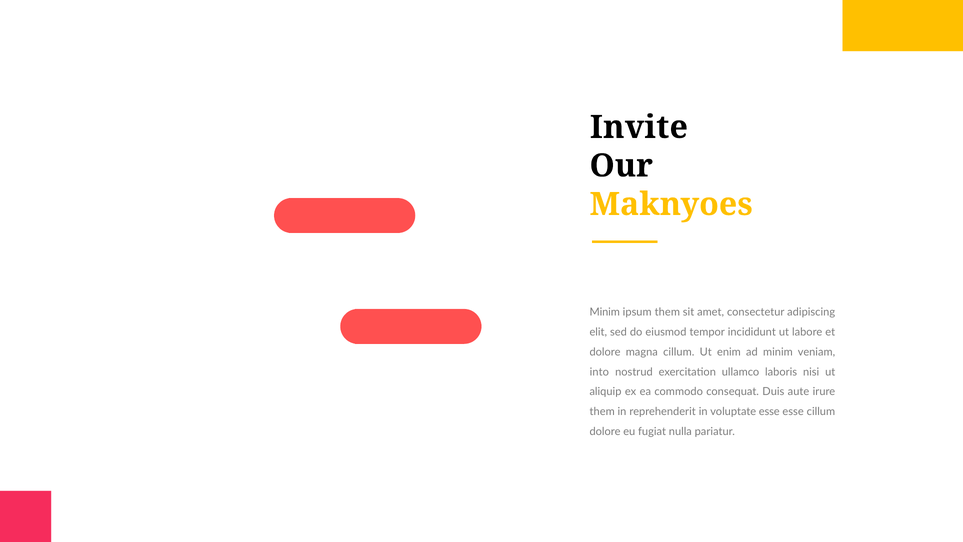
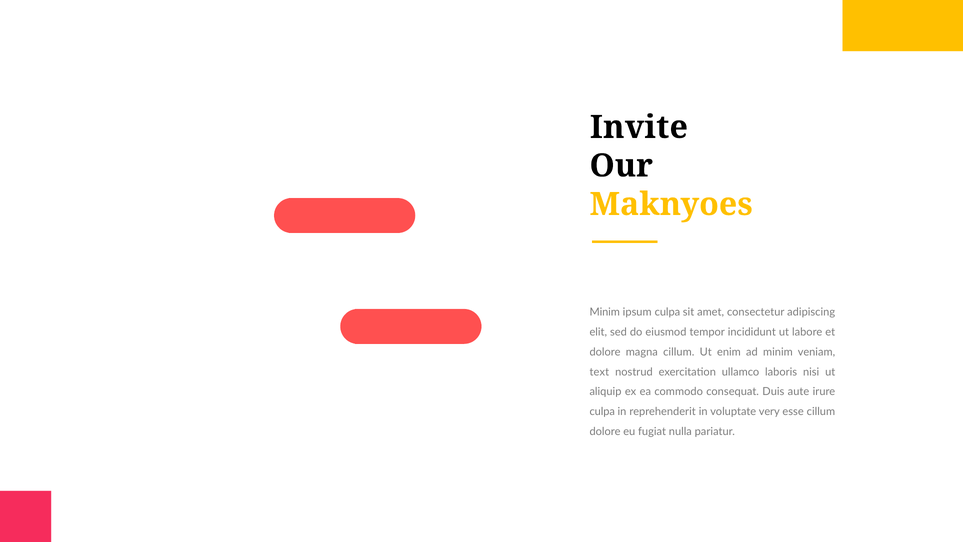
ipsum them: them -> culpa
into: into -> text
them at (602, 411): them -> culpa
voluptate esse: esse -> very
